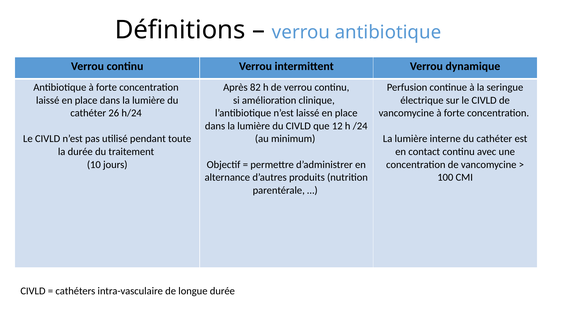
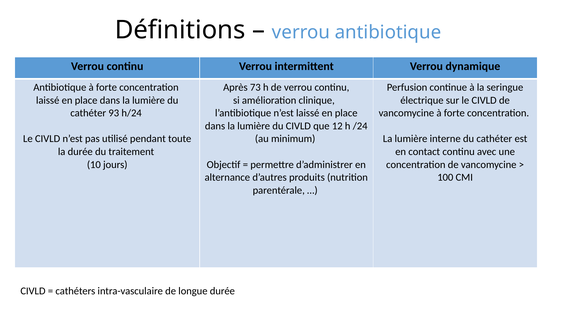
82: 82 -> 73
26: 26 -> 93
